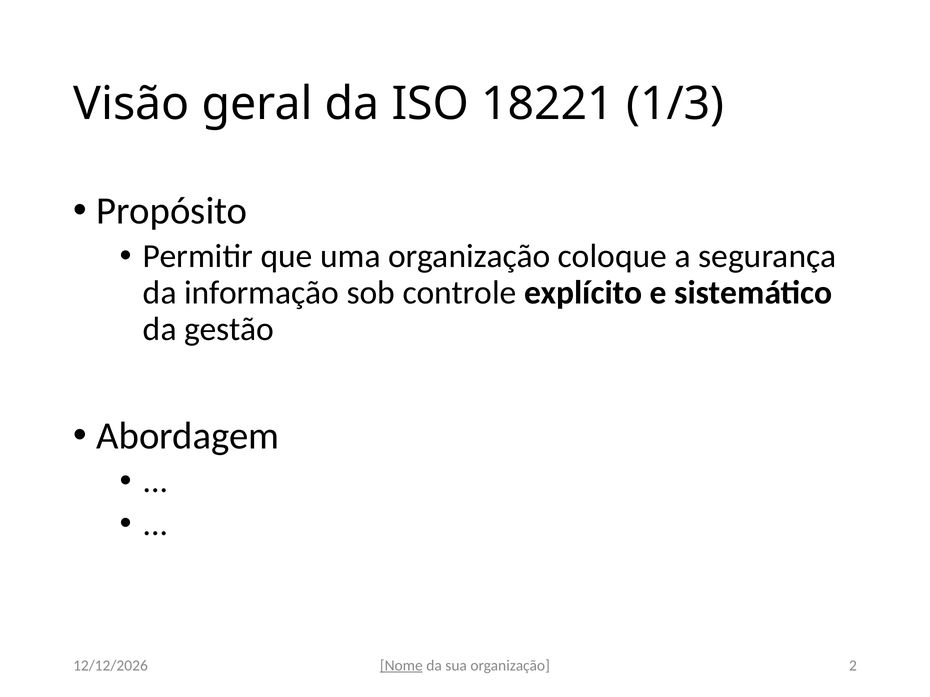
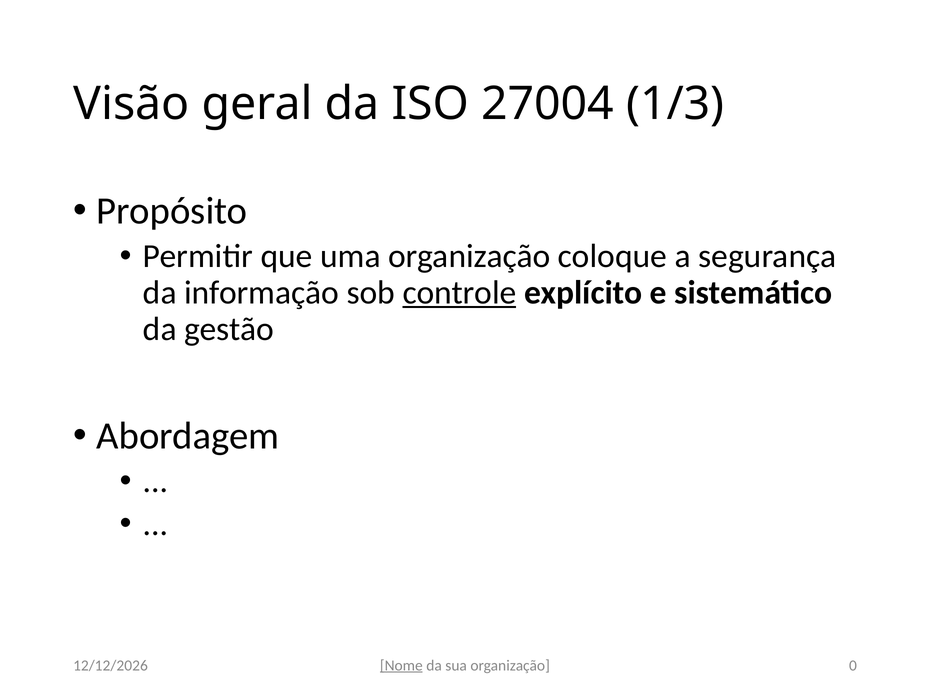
18221: 18221 -> 27004
controle underline: none -> present
2: 2 -> 0
